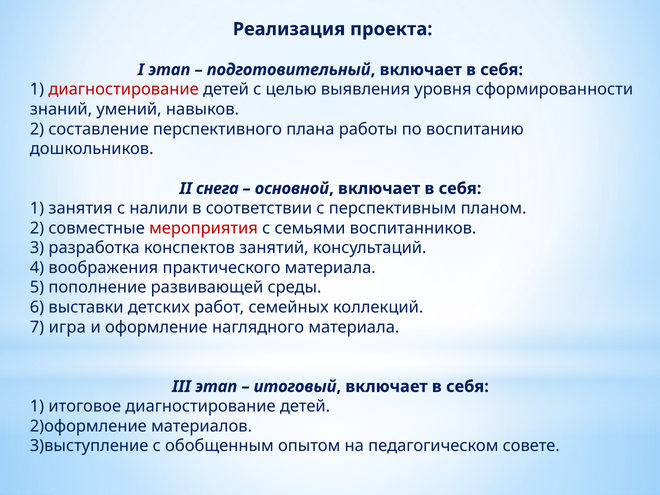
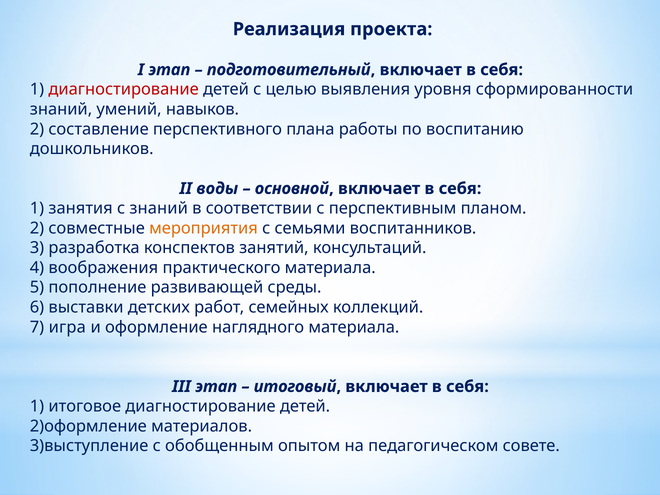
снега: снега -> воды
с налили: налили -> знаний
мероприятия colour: red -> orange
